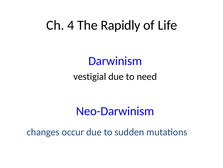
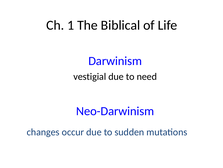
4: 4 -> 1
Rapidly: Rapidly -> Biblical
